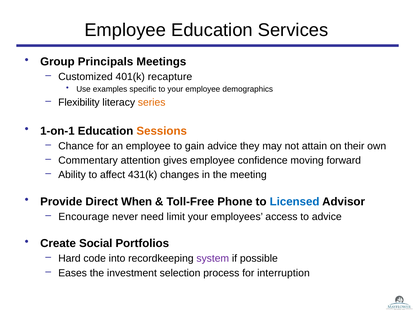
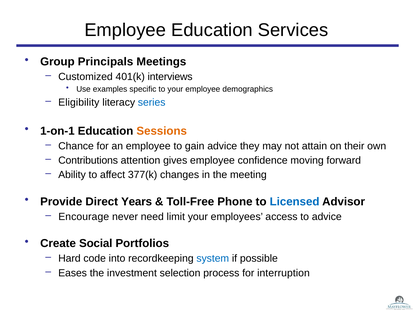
recapture: recapture -> interviews
Flexibility: Flexibility -> Eligibility
series colour: orange -> blue
Commentary: Commentary -> Contributions
431(k: 431(k -> 377(k
When: When -> Years
system colour: purple -> blue
